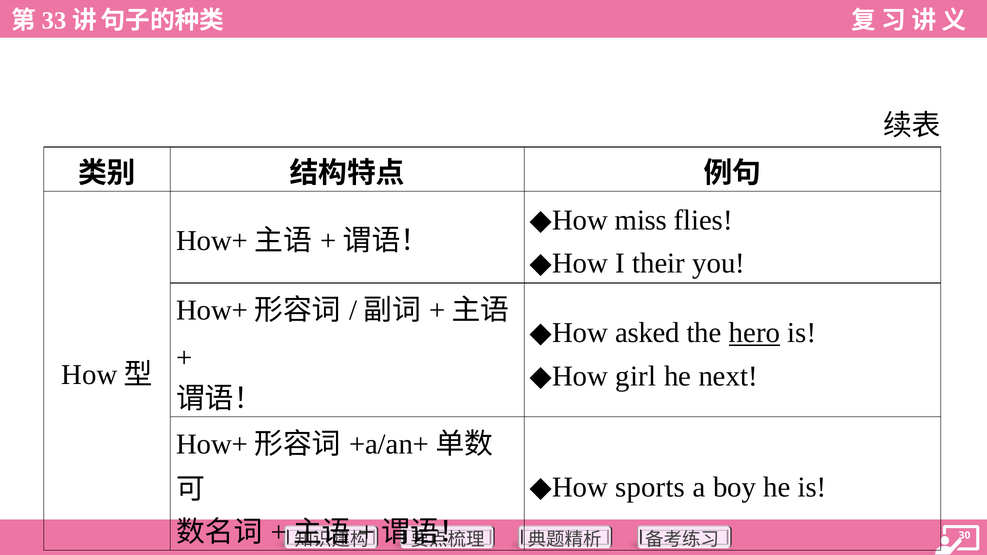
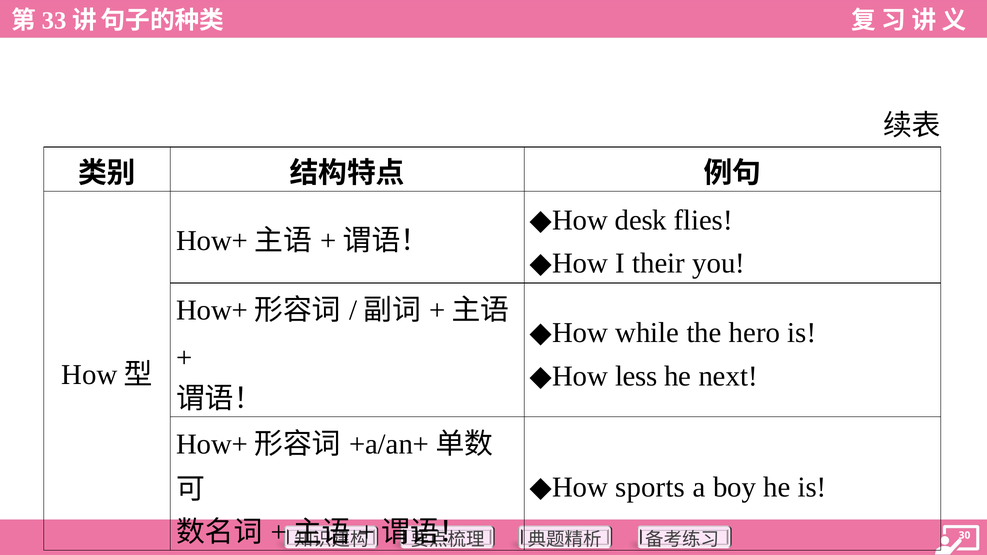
miss: miss -> desk
asked: asked -> while
hero underline: present -> none
girl: girl -> less
